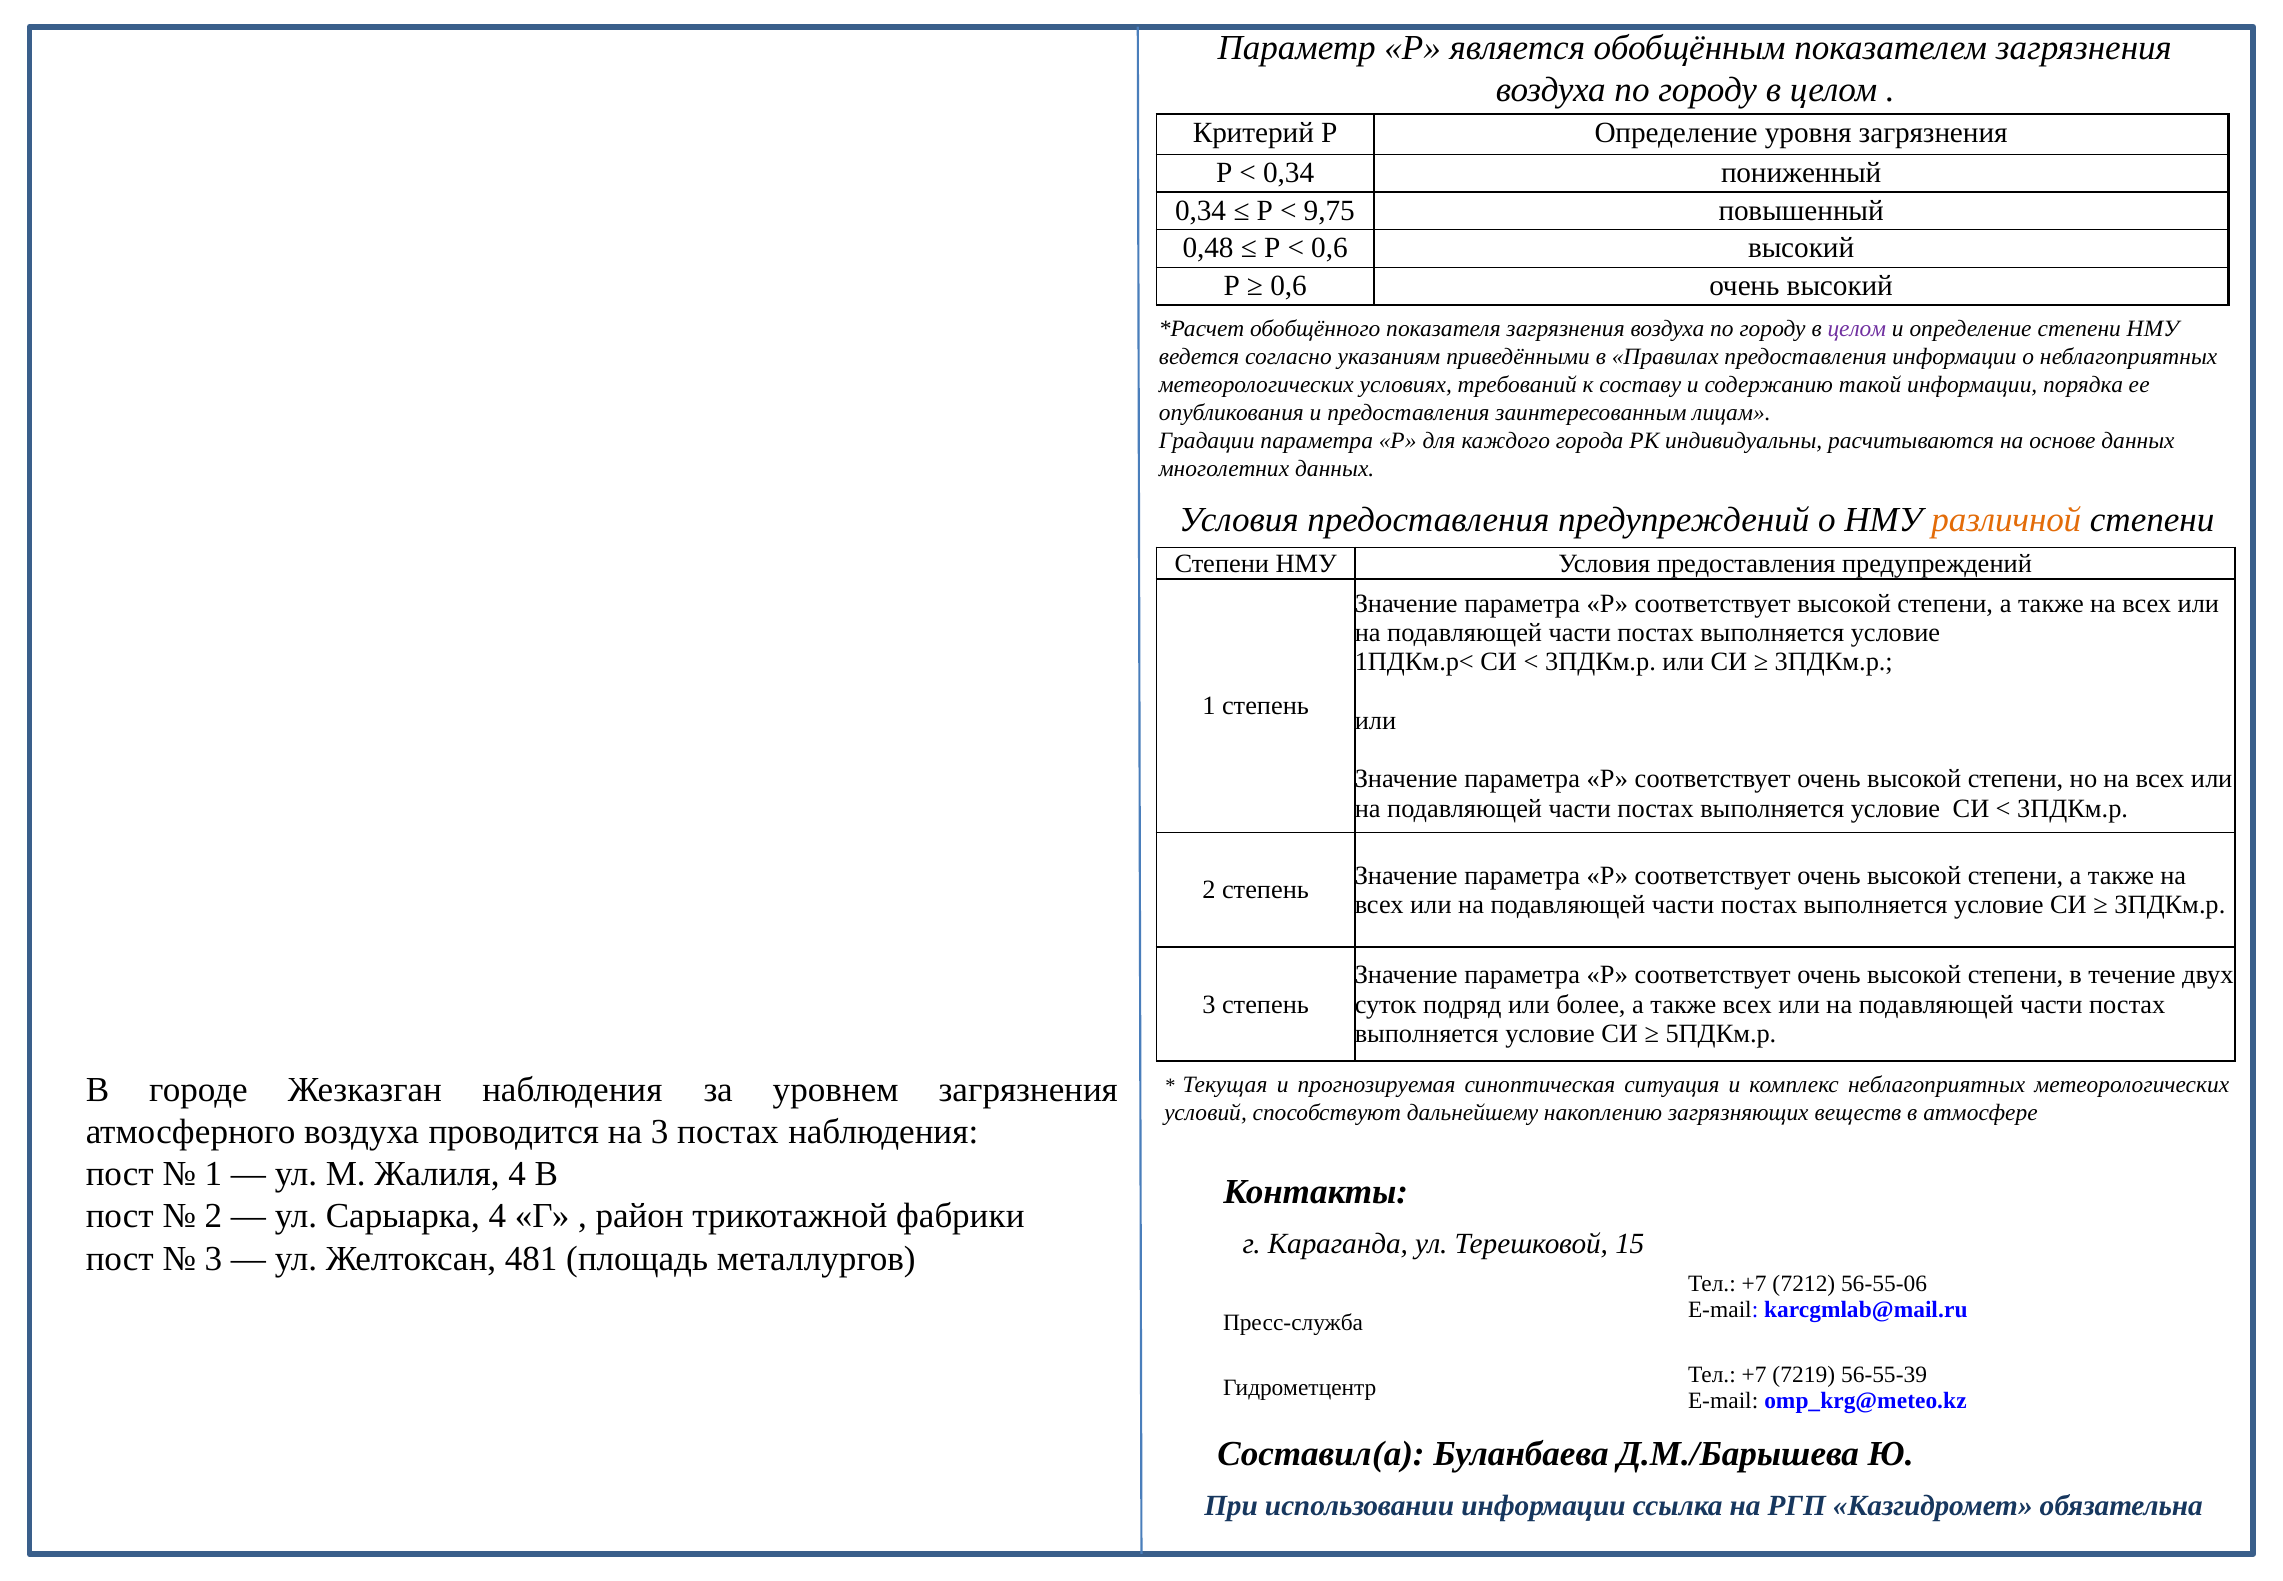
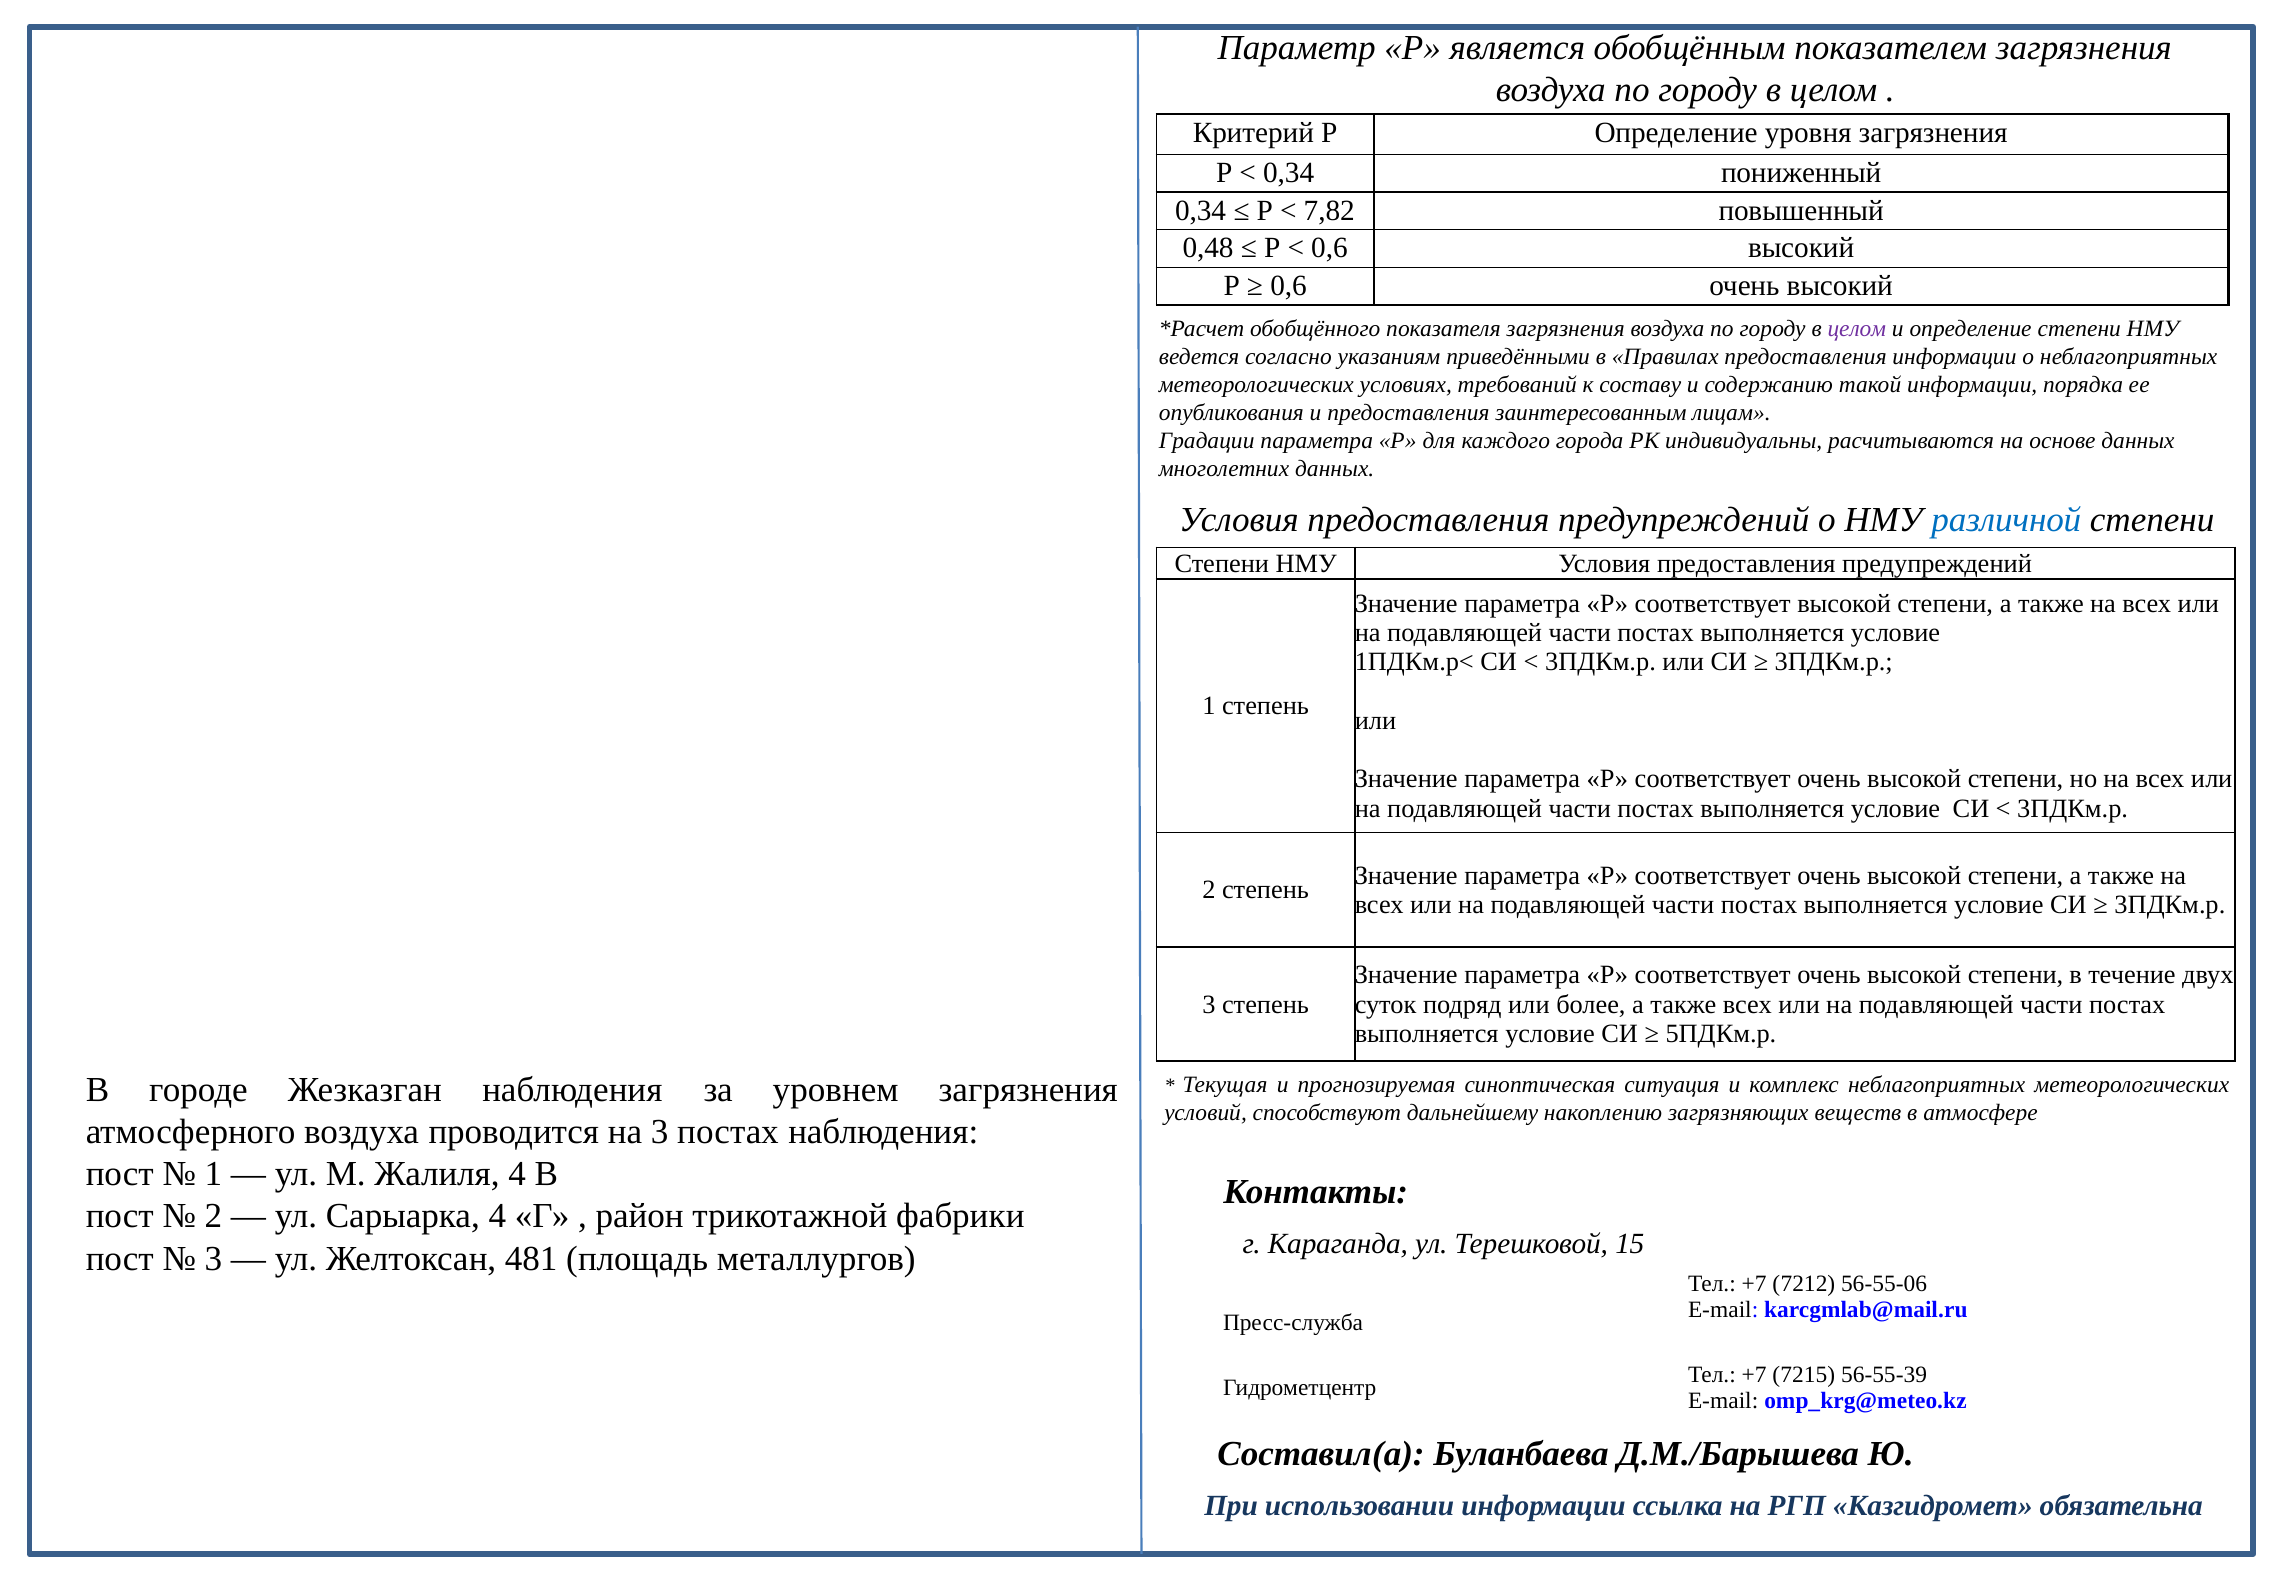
9,75: 9,75 -> 7,82
различной colour: orange -> blue
7219: 7219 -> 7215
